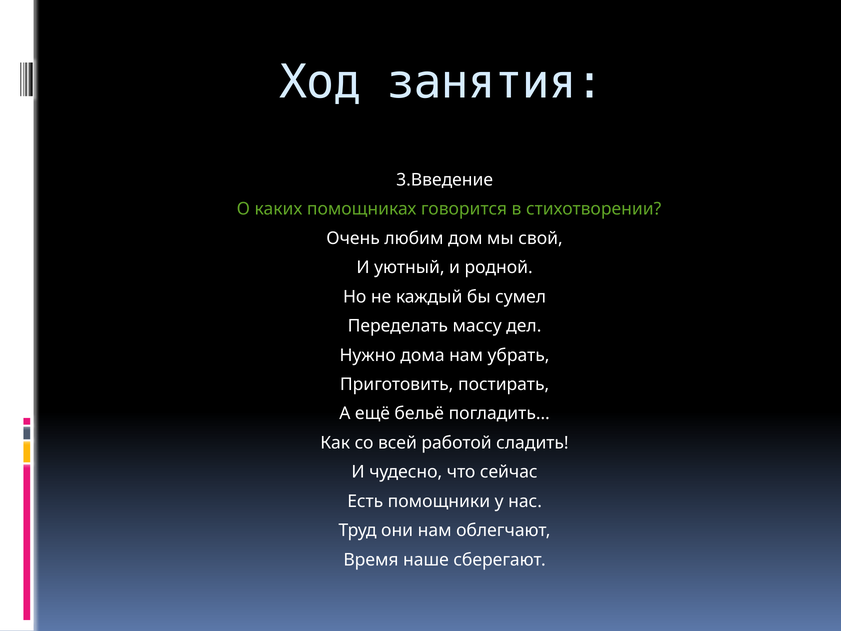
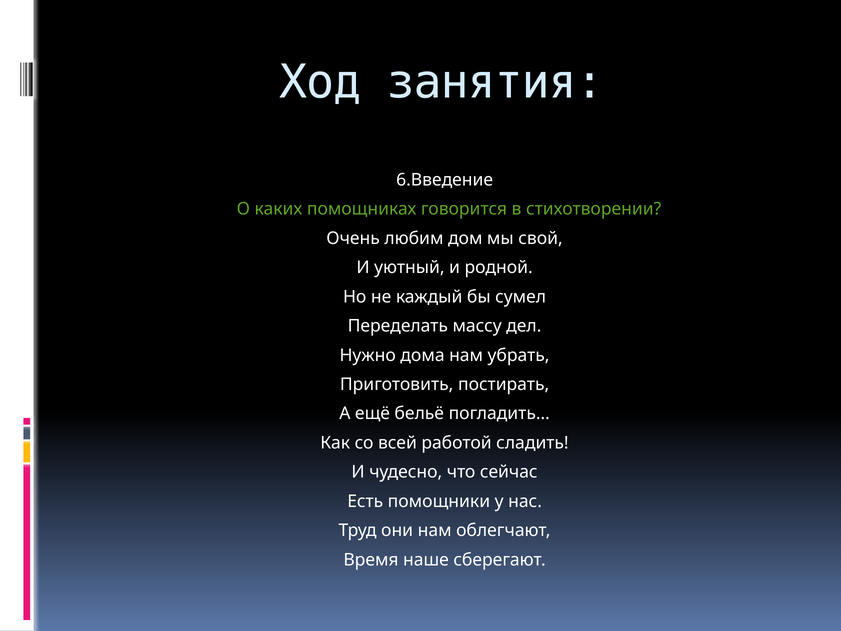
3.Введение: 3.Введение -> 6.Введение
